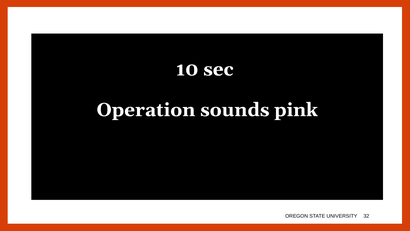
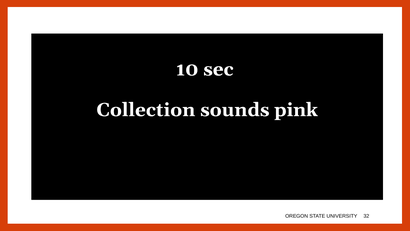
Operation: Operation -> Collection
